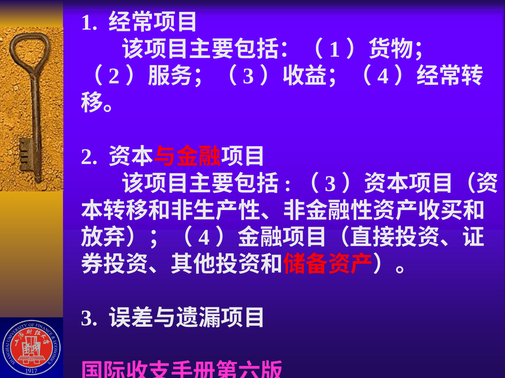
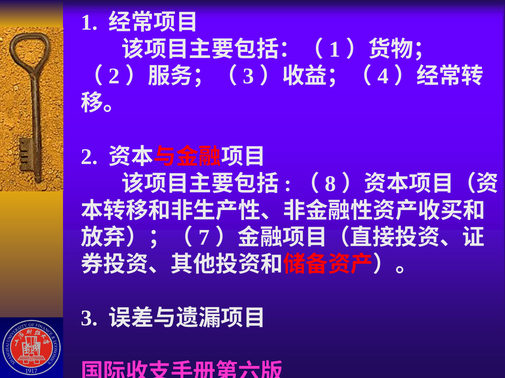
3 at (331, 184): 3 -> 8
4 at (204, 238): 4 -> 7
